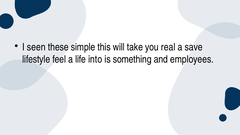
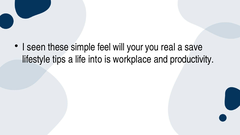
this: this -> feel
take: take -> your
feel: feel -> tips
something: something -> workplace
employees: employees -> productivity
